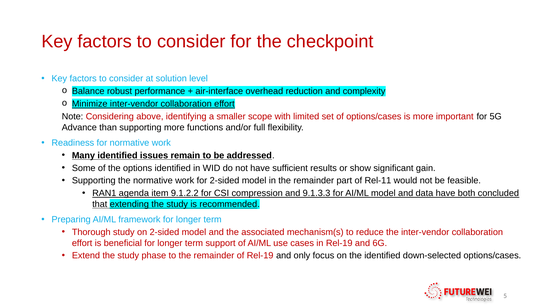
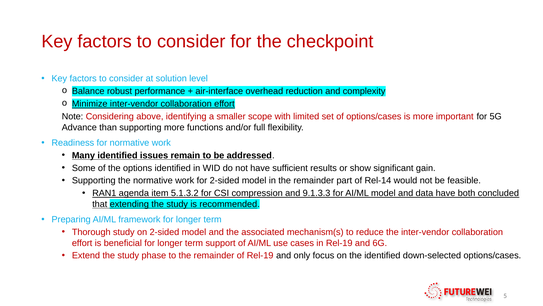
Rel-11: Rel-11 -> Rel-14
9.1.2.2: 9.1.2.2 -> 5.1.3.2
